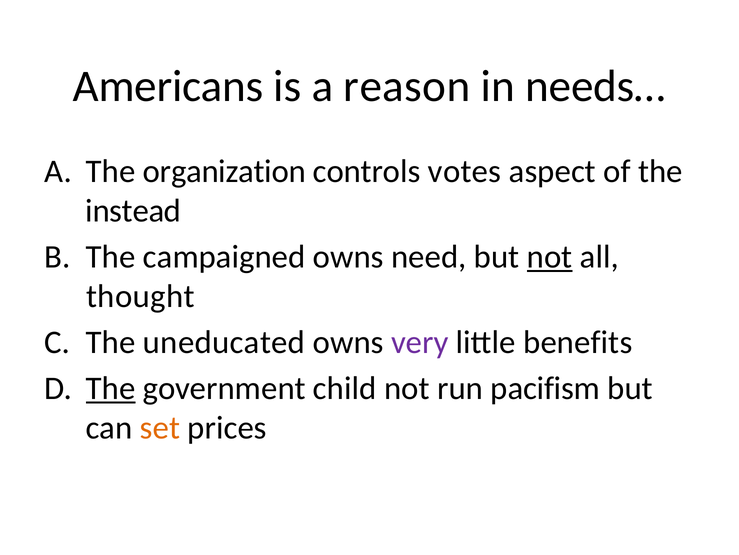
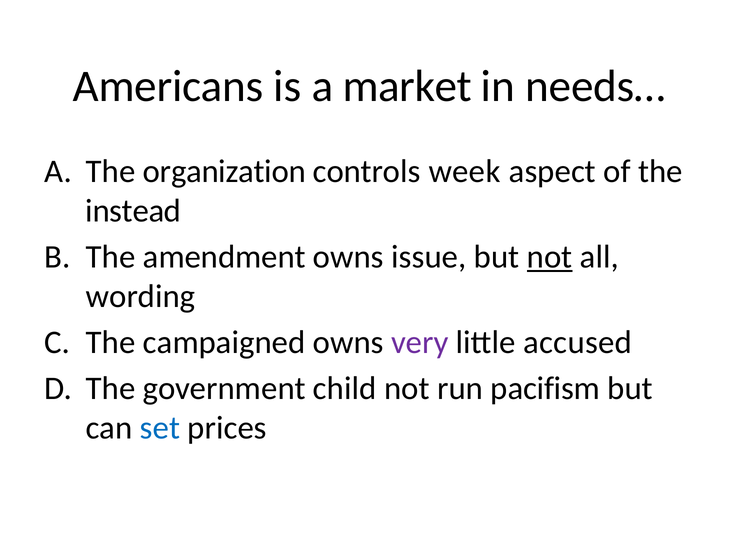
reason: reason -> market
votes: votes -> week
campaigned: campaigned -> amendment
need: need -> issue
thought: thought -> wording
uneducated: uneducated -> campaigned
benefits: benefits -> accused
The at (111, 388) underline: present -> none
set colour: orange -> blue
